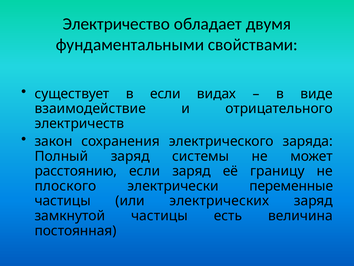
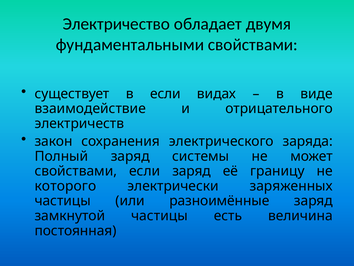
расстоянию at (76, 171): расстоянию -> свойствами
плоского: плоского -> которого
переменные: переменные -> заряженных
электрических: электрических -> разноимённые
